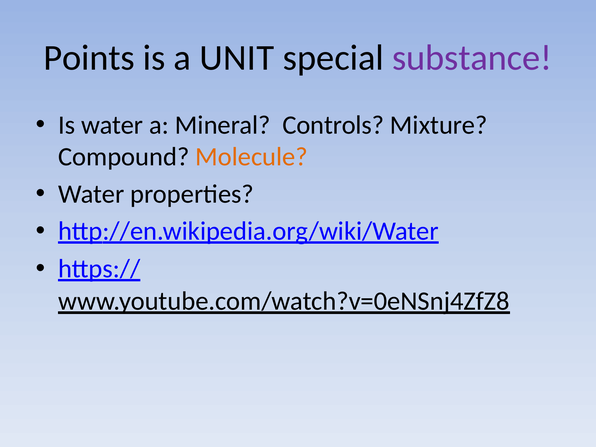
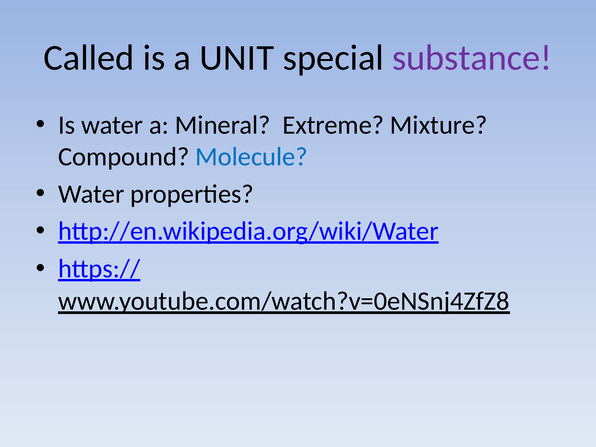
Points: Points -> Called
Controls: Controls -> Extreme
Molecule colour: orange -> blue
